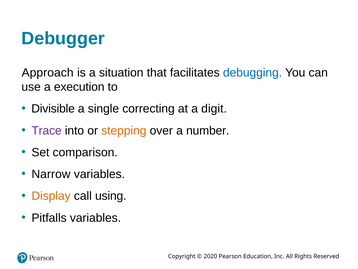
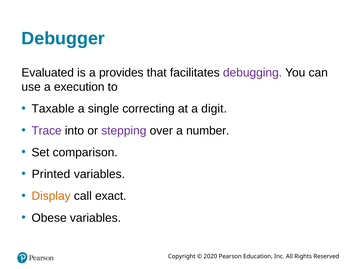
Approach: Approach -> Evaluated
situation: situation -> provides
debugging colour: blue -> purple
Divisible: Divisible -> Taxable
stepping colour: orange -> purple
Narrow: Narrow -> Printed
using: using -> exact
Pitfalls: Pitfalls -> Obese
